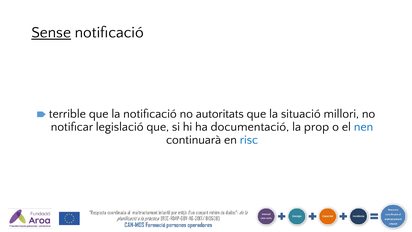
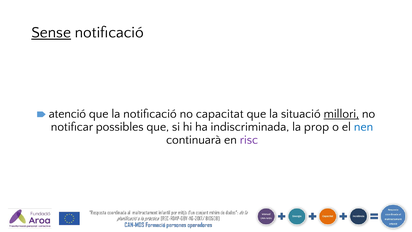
terrible: terrible -> atenció
autoritats: autoritats -> capacitat
millori underline: none -> present
legislació: legislació -> possibles
documentació: documentació -> indiscriminada
risc colour: blue -> purple
